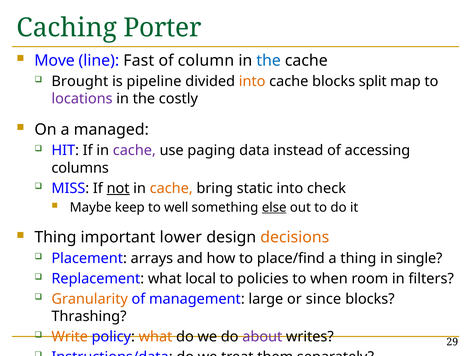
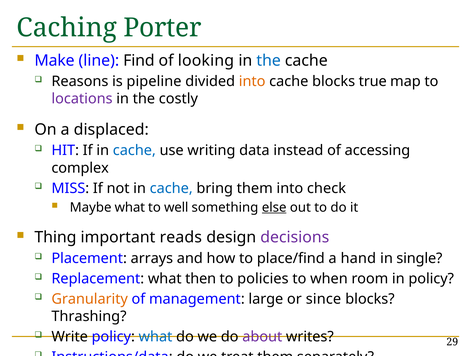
Move: Move -> Make
Fast: Fast -> Find
column: column -> looking
Brought: Brought -> Reasons
split: split -> true
managed: managed -> displaced
cache at (134, 151) colour: purple -> blue
paging: paging -> writing
columns: columns -> complex
not underline: present -> none
cache at (171, 188) colour: orange -> blue
bring static: static -> them
Maybe keep: keep -> what
lower: lower -> reads
decisions colour: orange -> purple
a thing: thing -> hand
local: local -> then
in filters: filters -> policy
Write colour: orange -> black
what at (156, 337) colour: orange -> blue
